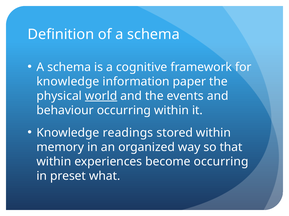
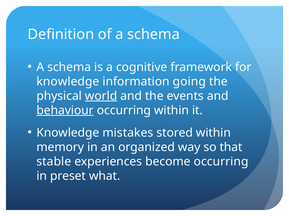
paper: paper -> going
behaviour underline: none -> present
readings: readings -> mistakes
within at (54, 162): within -> stable
